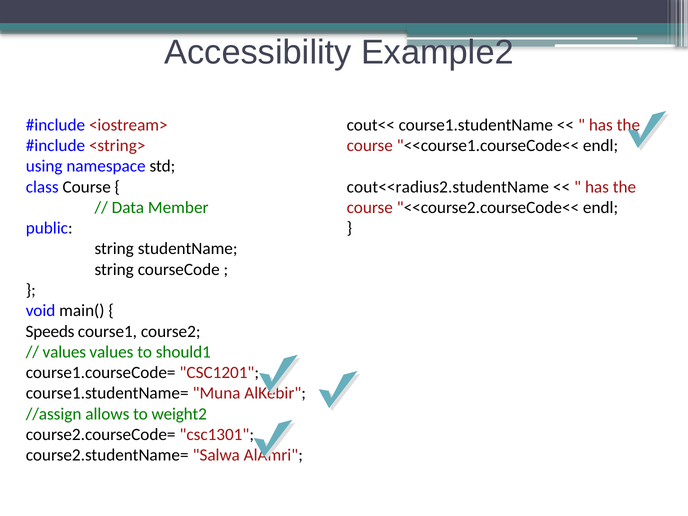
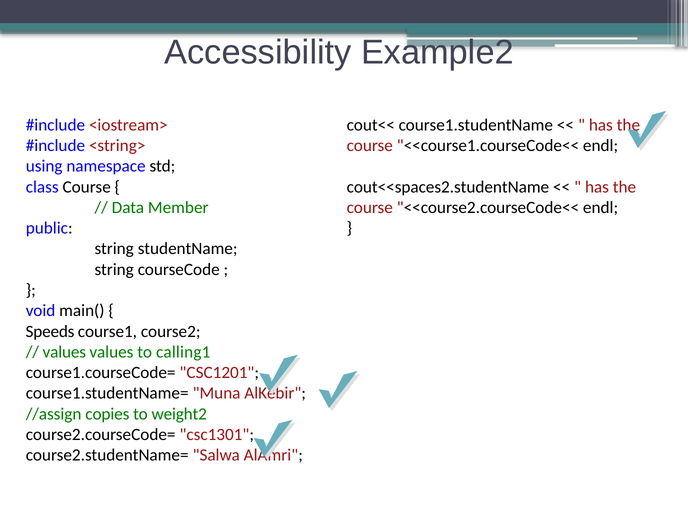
cout<<radius2.studentName: cout<<radius2.studentName -> cout<<spaces2.studentName
should1: should1 -> calling1
allows: allows -> copies
